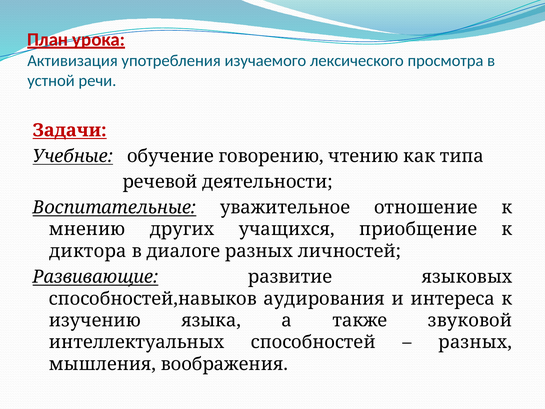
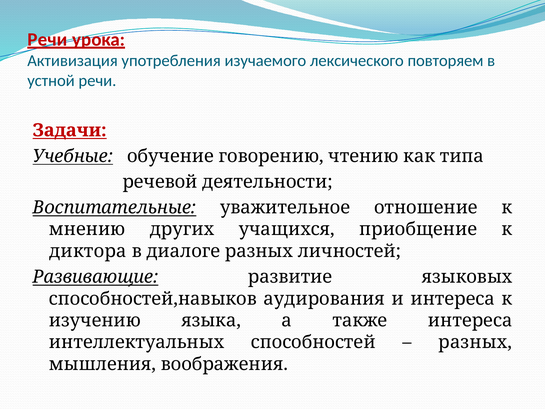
План at (48, 39): План -> Речи
просмотра: просмотра -> повторяем
также звуковой: звуковой -> интереса
